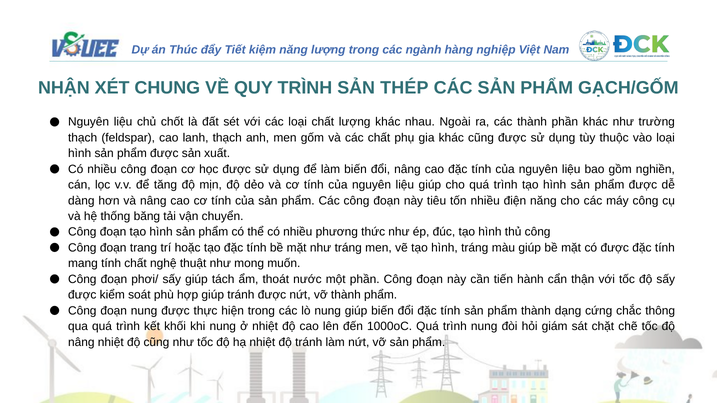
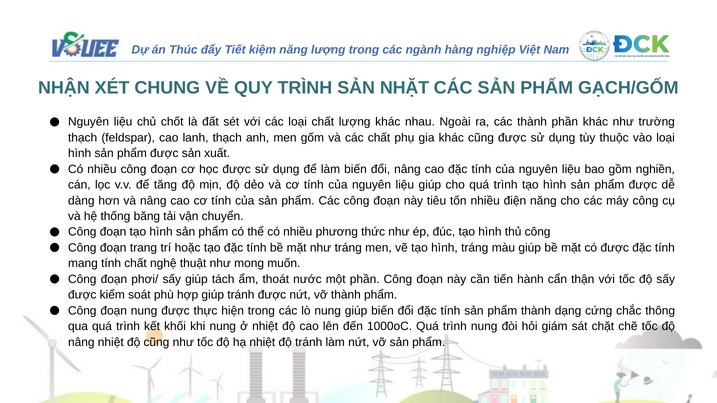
THÉP: THÉP -> NHẶT
